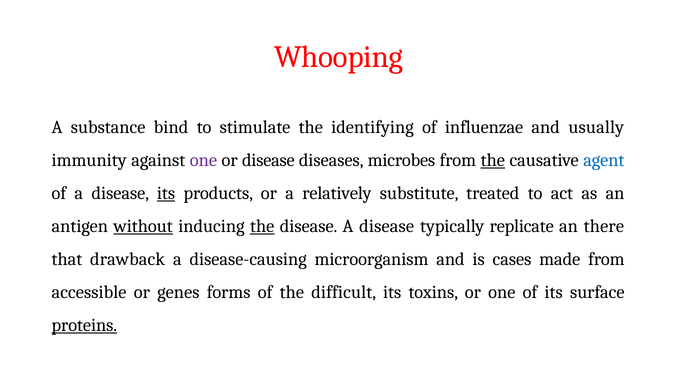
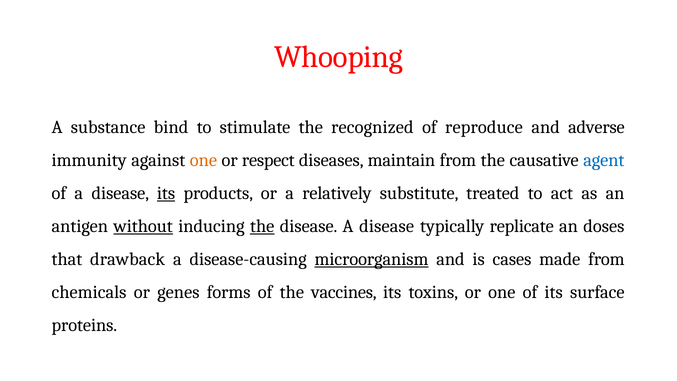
identifying: identifying -> recognized
influenzae: influenzae -> reproduce
usually: usually -> adverse
one at (203, 160) colour: purple -> orange
or disease: disease -> respect
microbes: microbes -> maintain
the at (493, 160) underline: present -> none
there: there -> doses
microorganism underline: none -> present
accessible: accessible -> chemicals
difficult: difficult -> vaccines
proteins underline: present -> none
